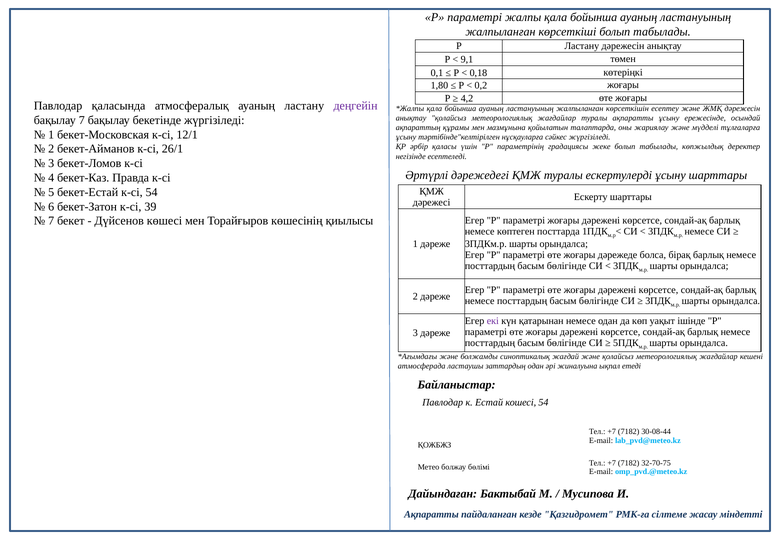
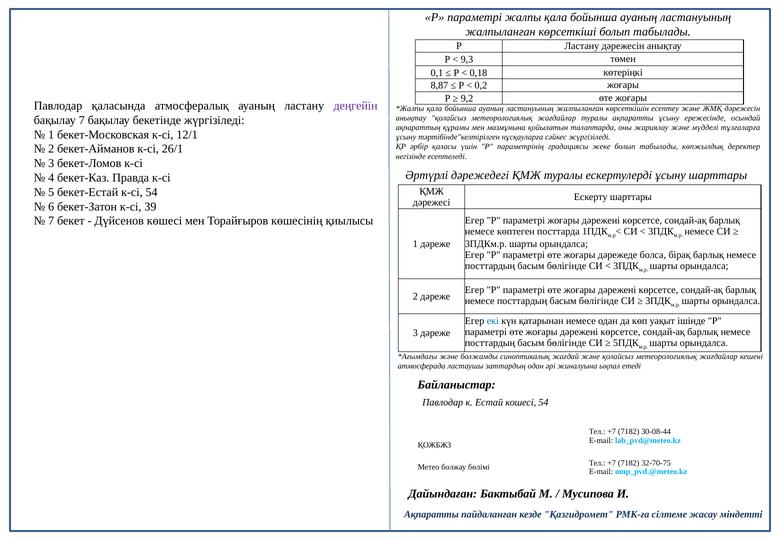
9,1: 9,1 -> 9,3
1,80: 1,80 -> 8,87
4,2: 4,2 -> 9,2
екі colour: purple -> blue
